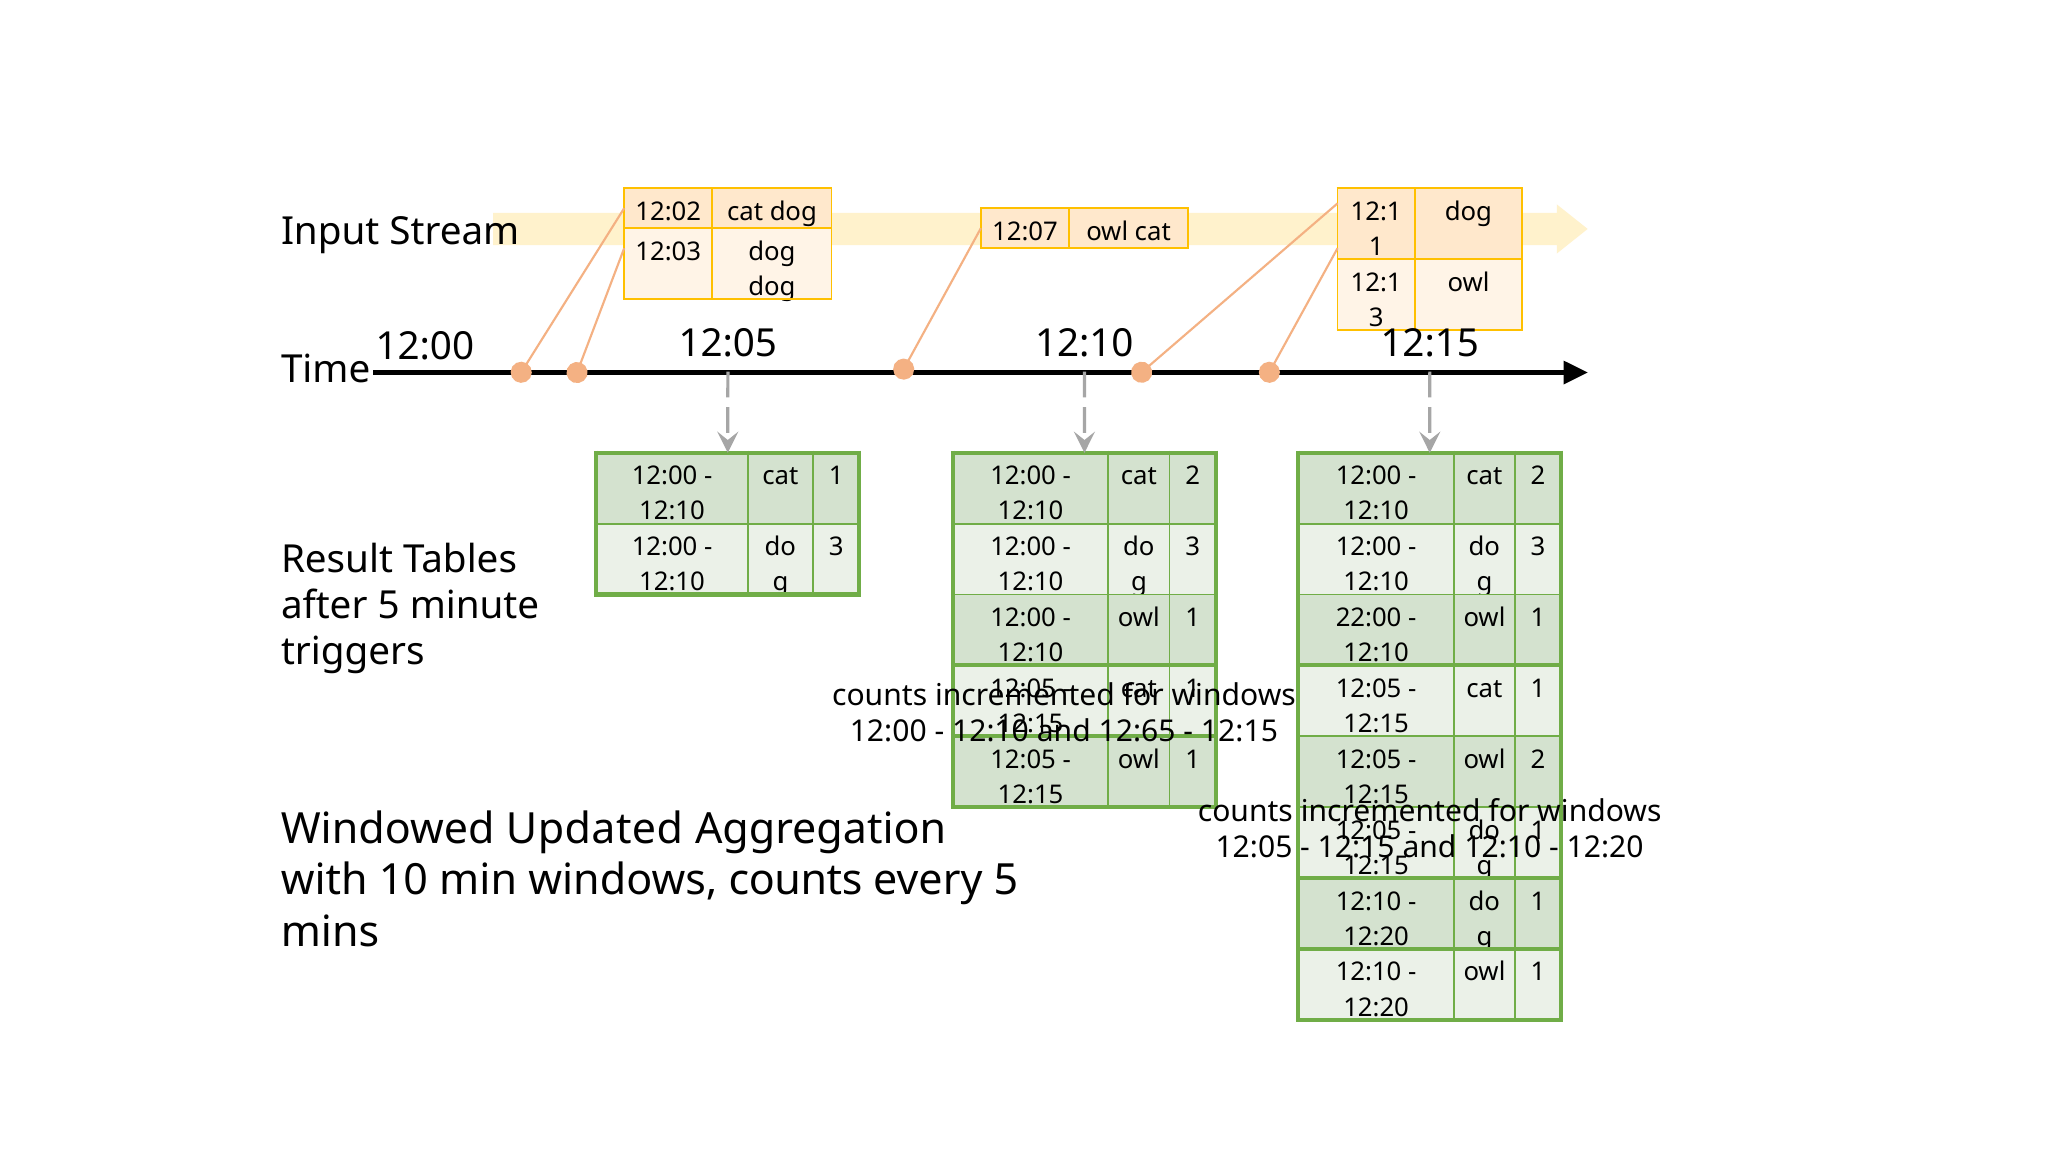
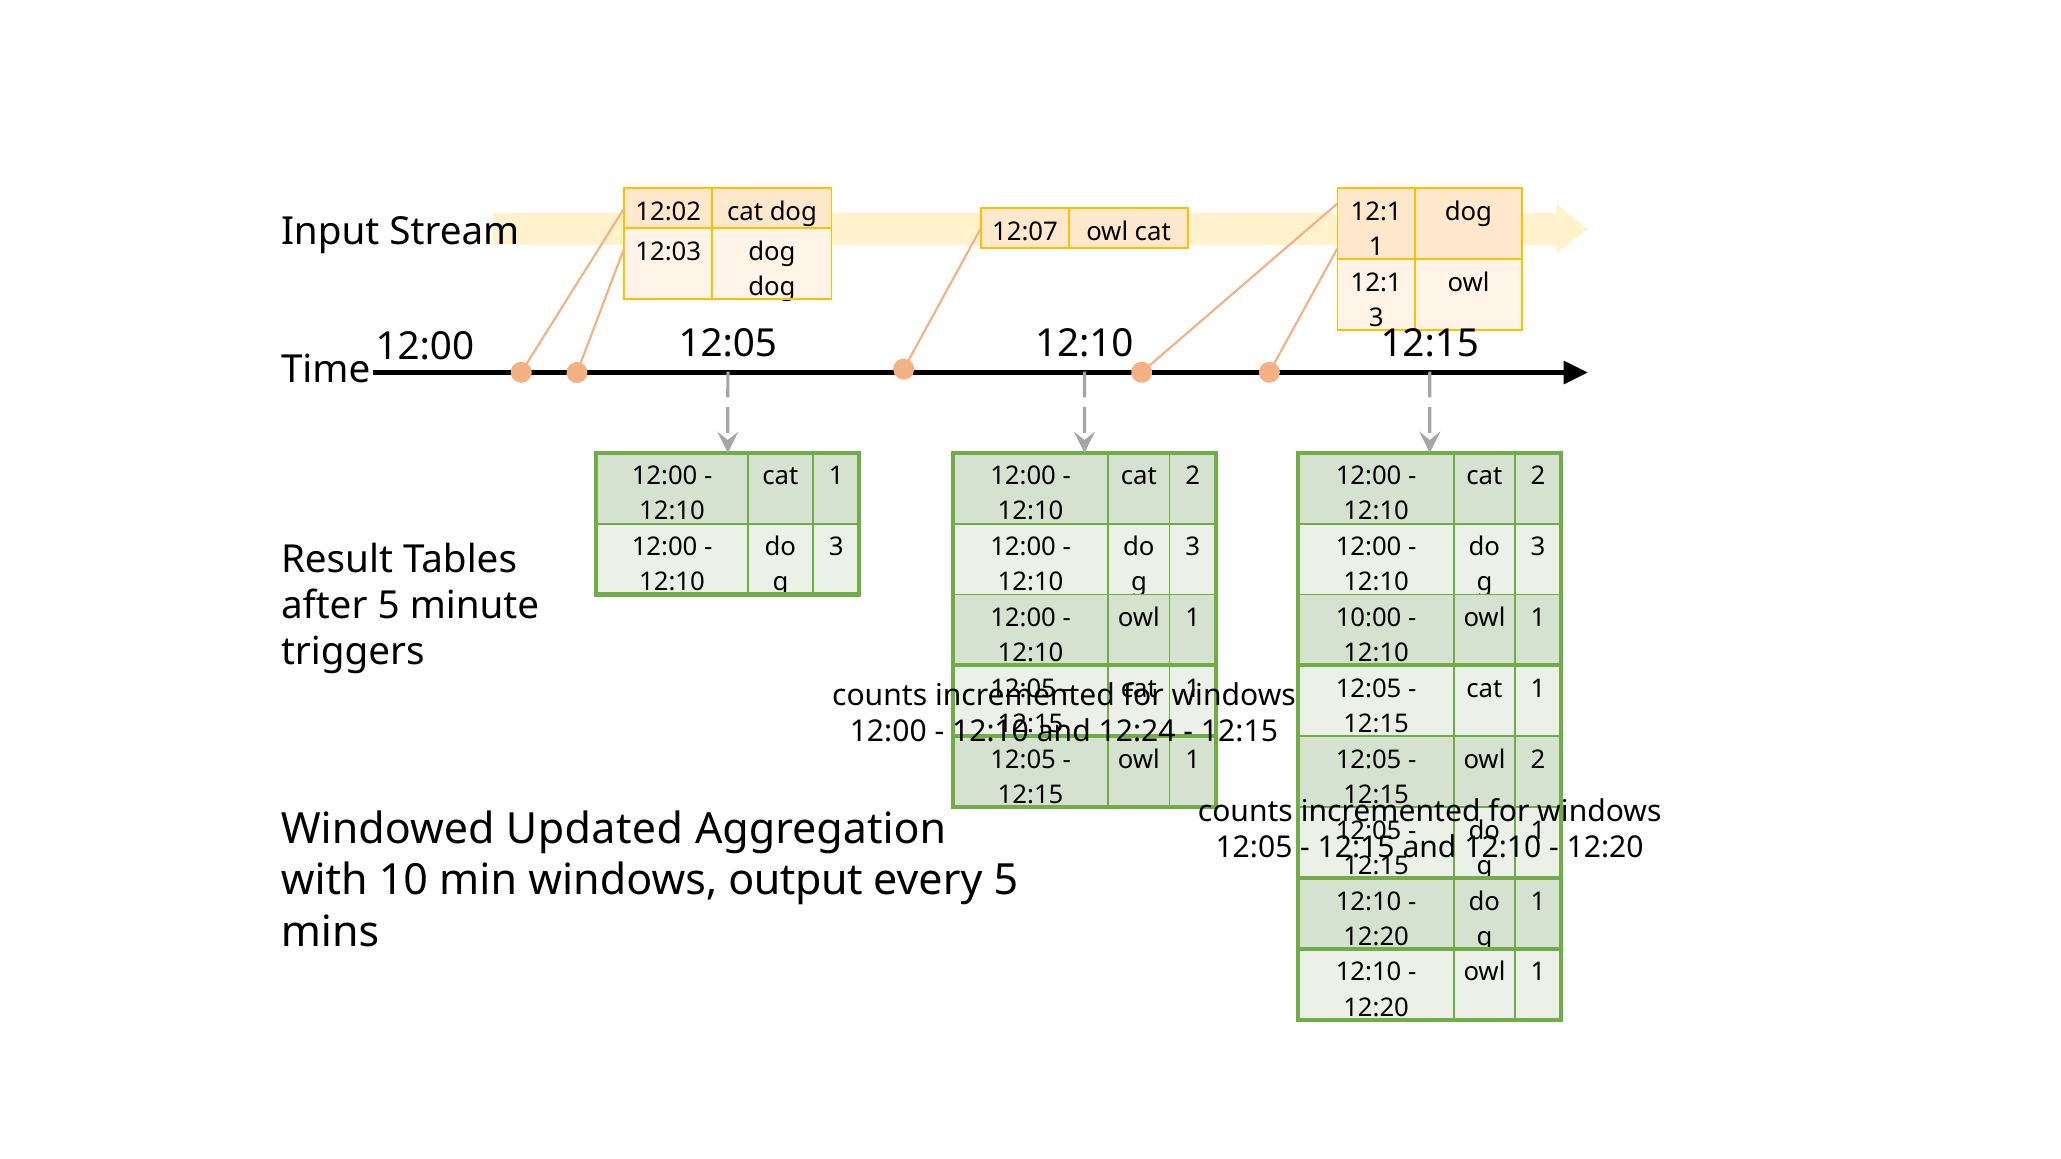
22:00: 22:00 -> 10:00
12:65: 12:65 -> 12:24
windows counts: counts -> output
